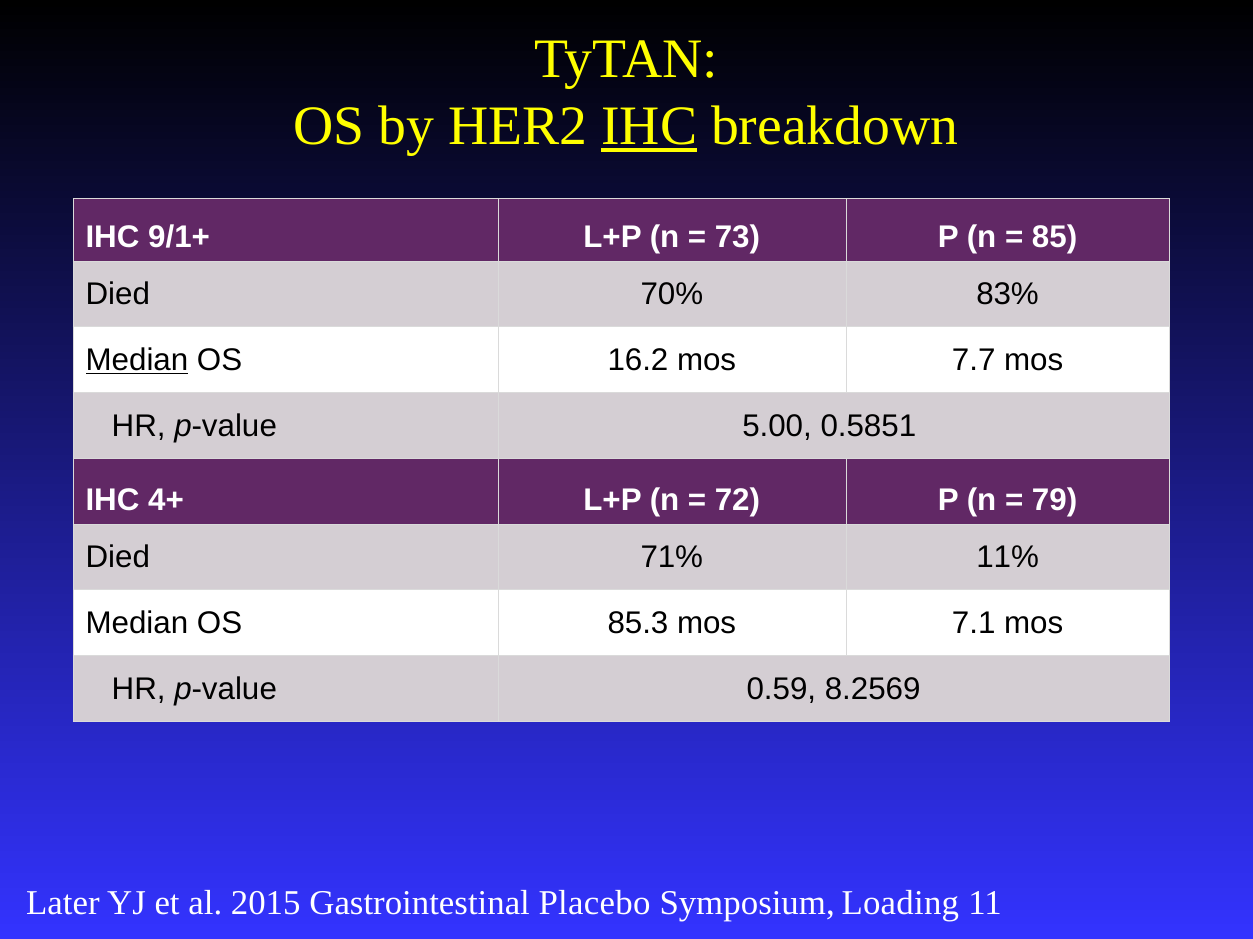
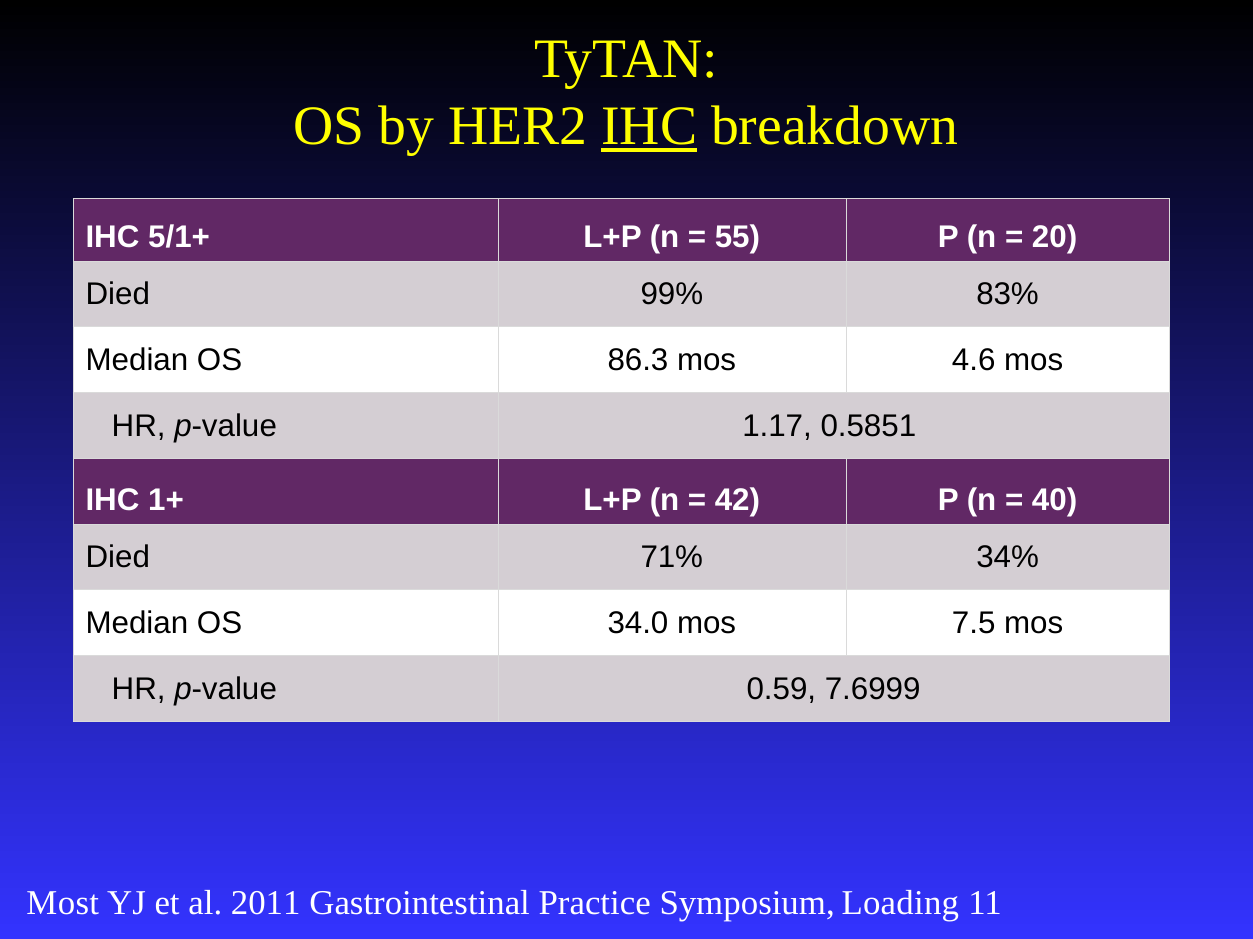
9/1+: 9/1+ -> 5/1+
73: 73 -> 55
85: 85 -> 20
70%: 70% -> 99%
Median at (137, 360) underline: present -> none
16.2: 16.2 -> 86.3
7.7: 7.7 -> 4.6
5.00: 5.00 -> 1.17
4+: 4+ -> 1+
72: 72 -> 42
79: 79 -> 40
11%: 11% -> 34%
85.3: 85.3 -> 34.0
7.1: 7.1 -> 7.5
8.2569: 8.2569 -> 7.6999
Later: Later -> Most
2015: 2015 -> 2011
Placebo: Placebo -> Practice
